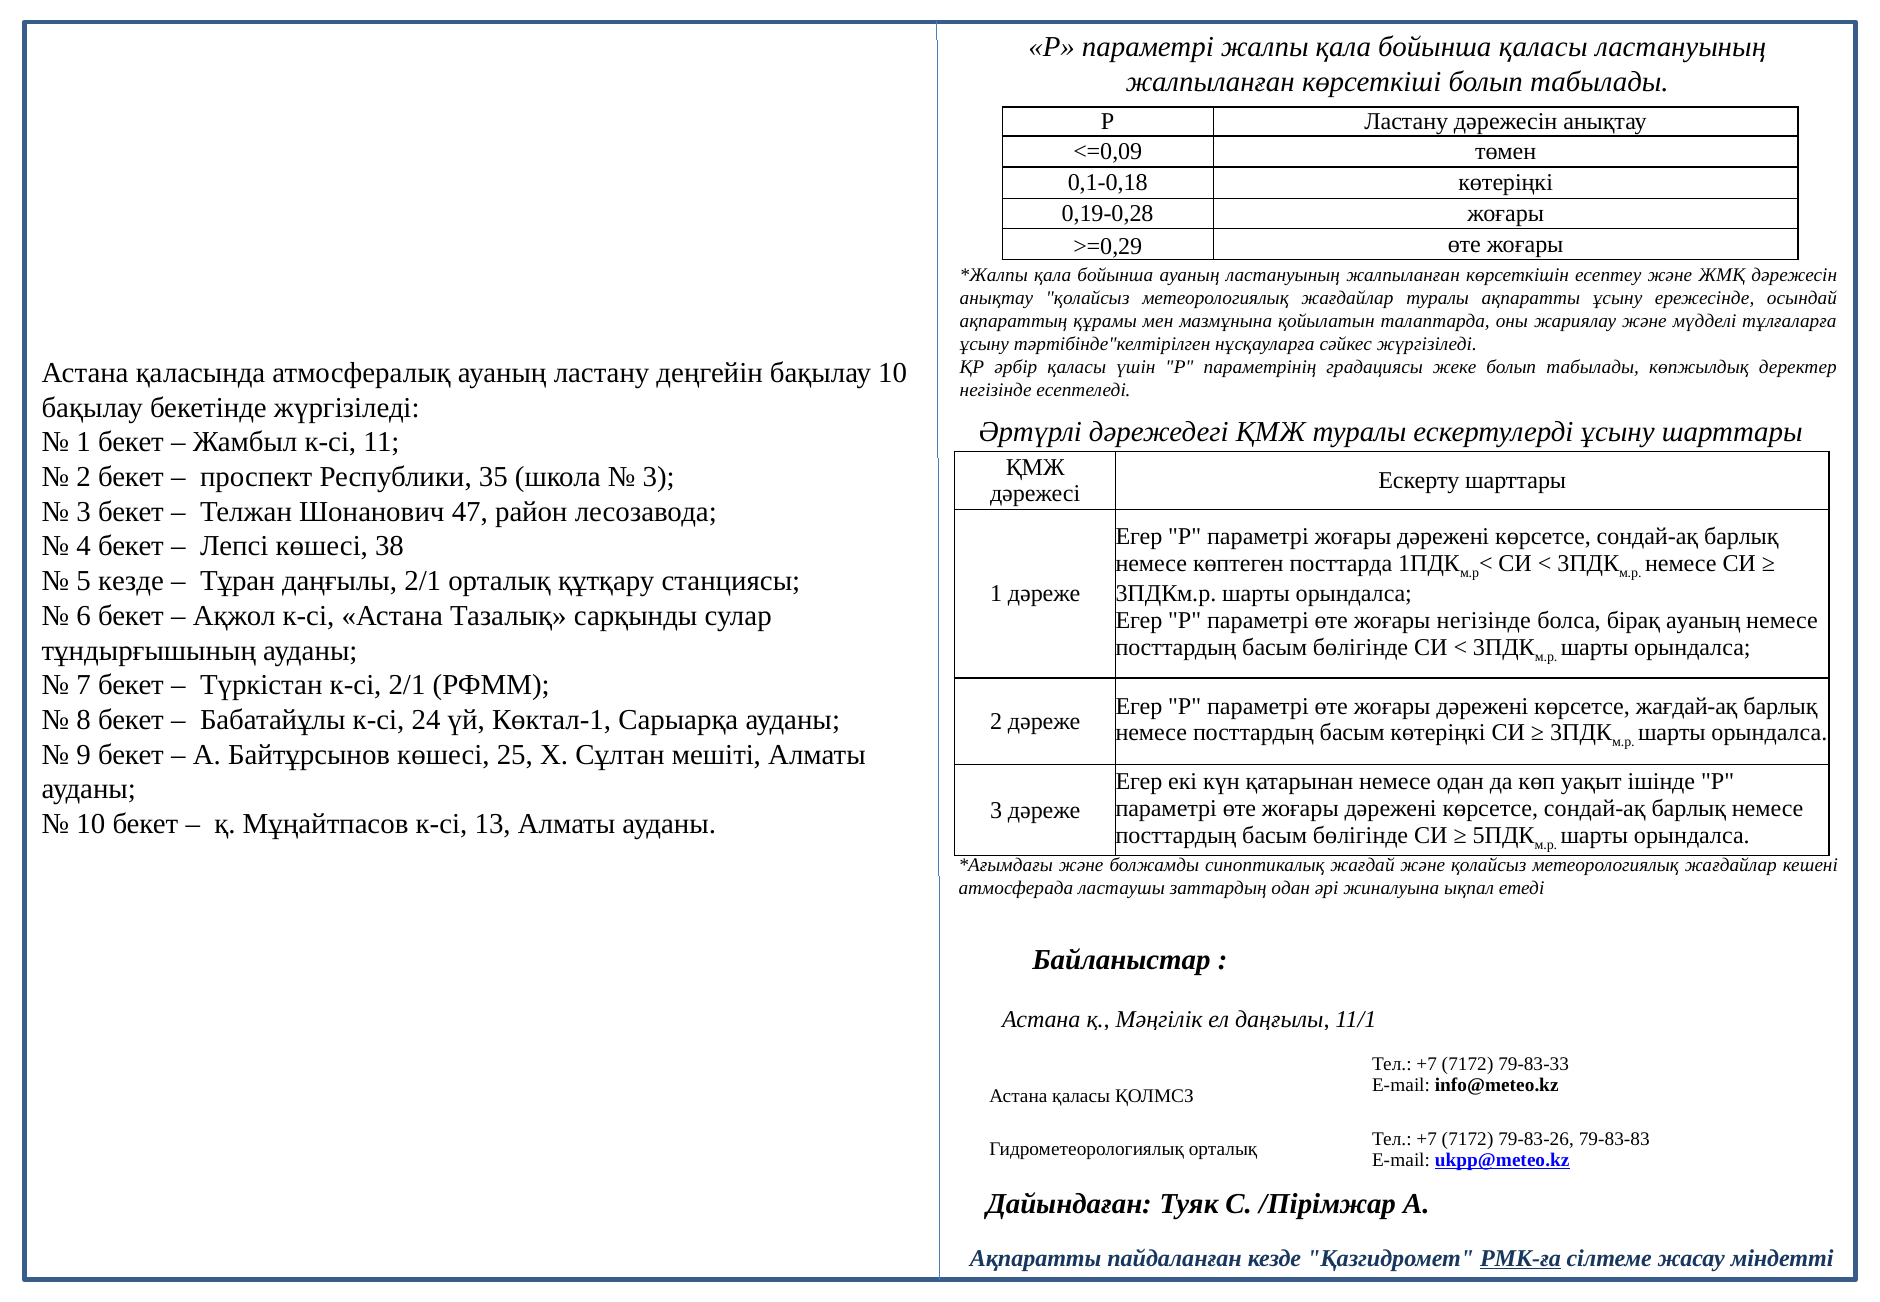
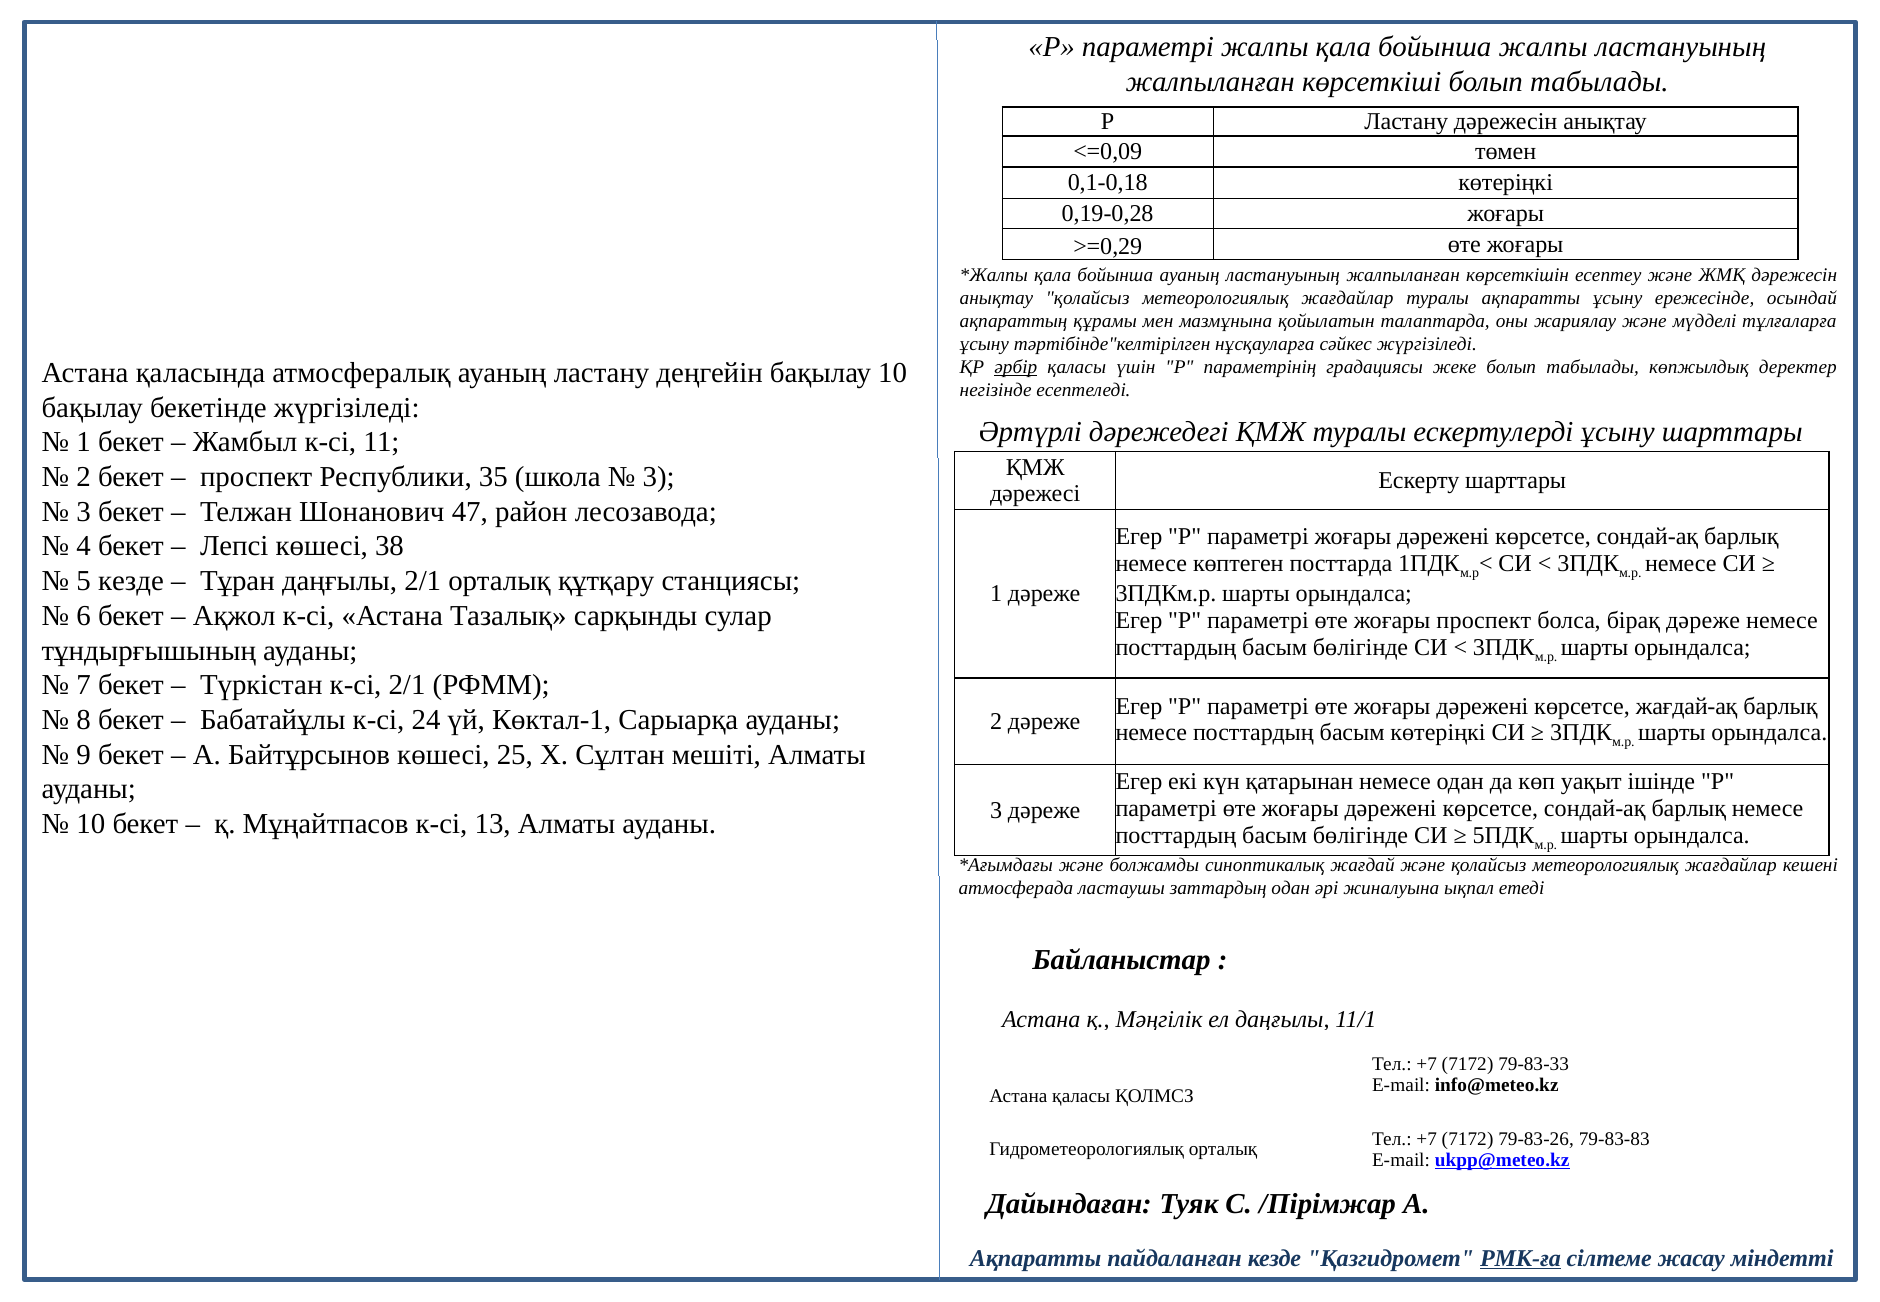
бойынша қаласы: қаласы -> жалпы
әрбір underline: none -> present
жоғары негізінде: негізінде -> проспект
бірақ ауаның: ауаның -> дәреже
